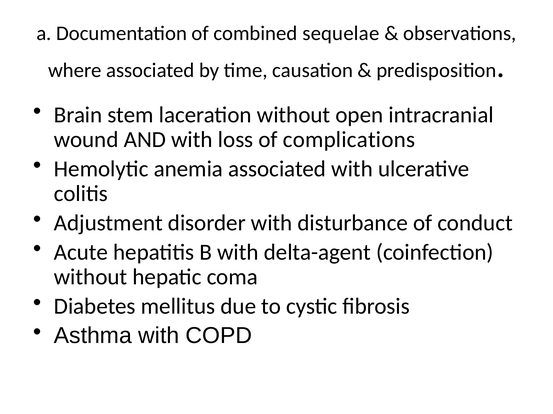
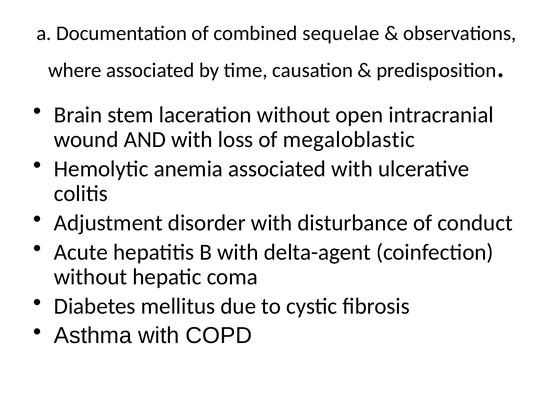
complications: complications -> megaloblastic
